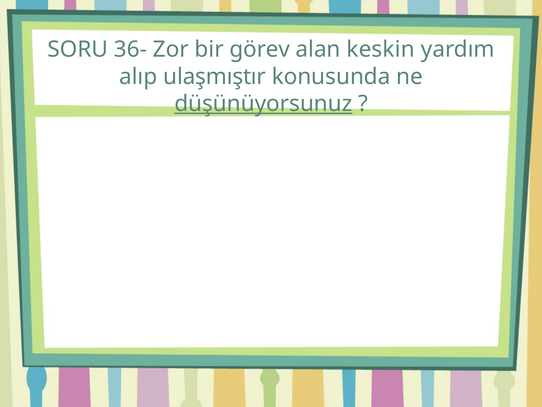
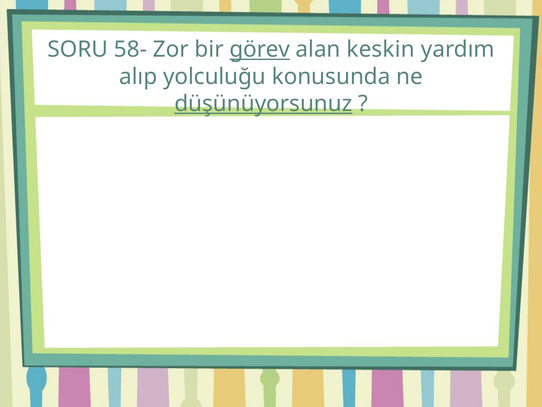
36-: 36- -> 58-
görev underline: none -> present
ulaşmıştır: ulaşmıştır -> yolculuğu
